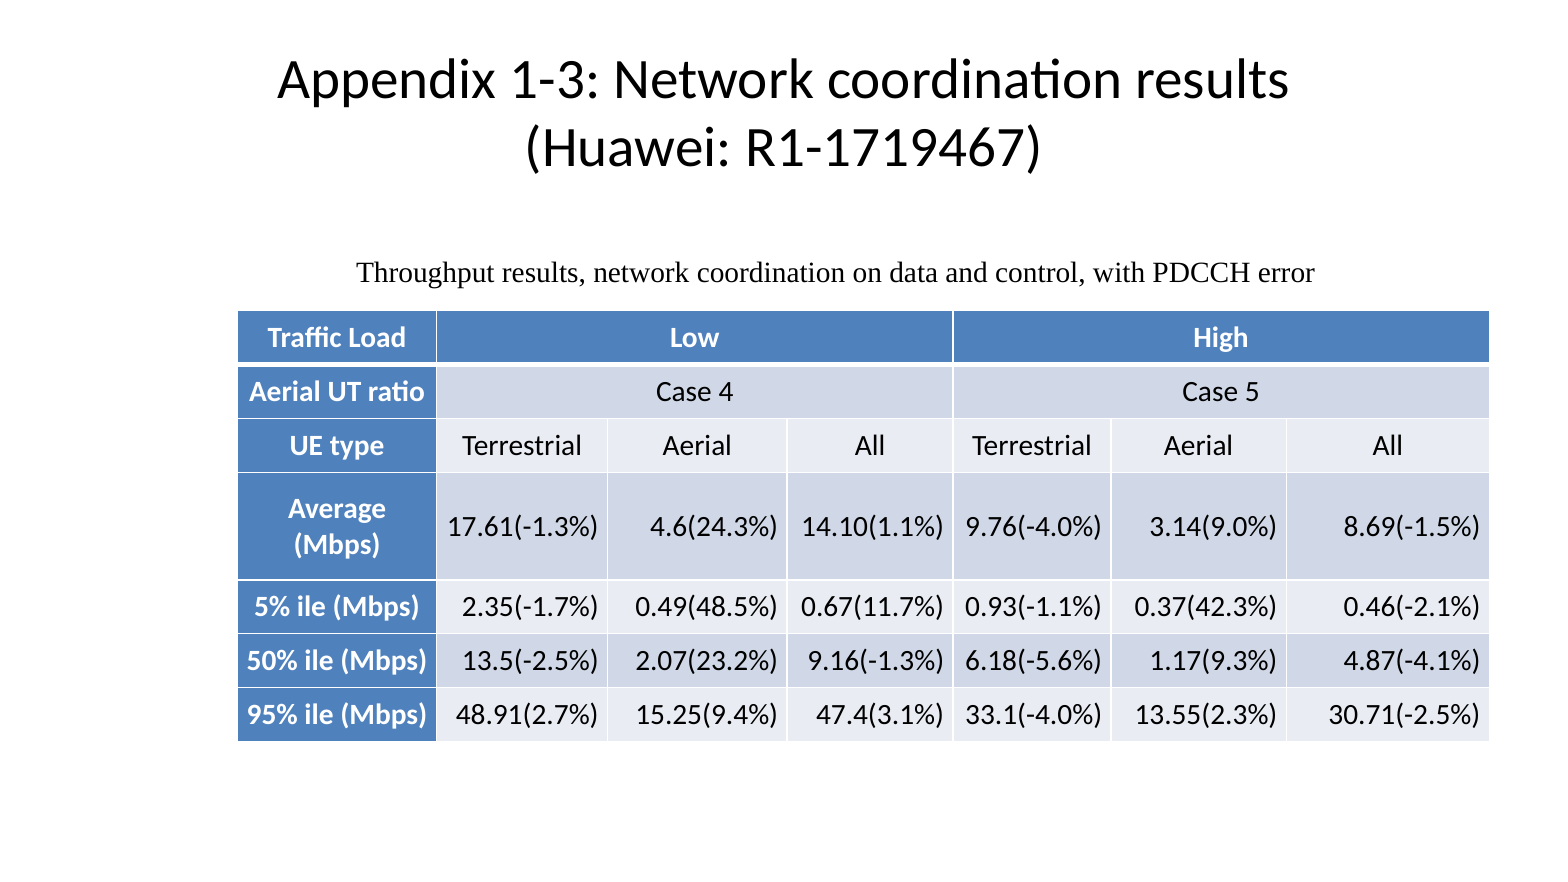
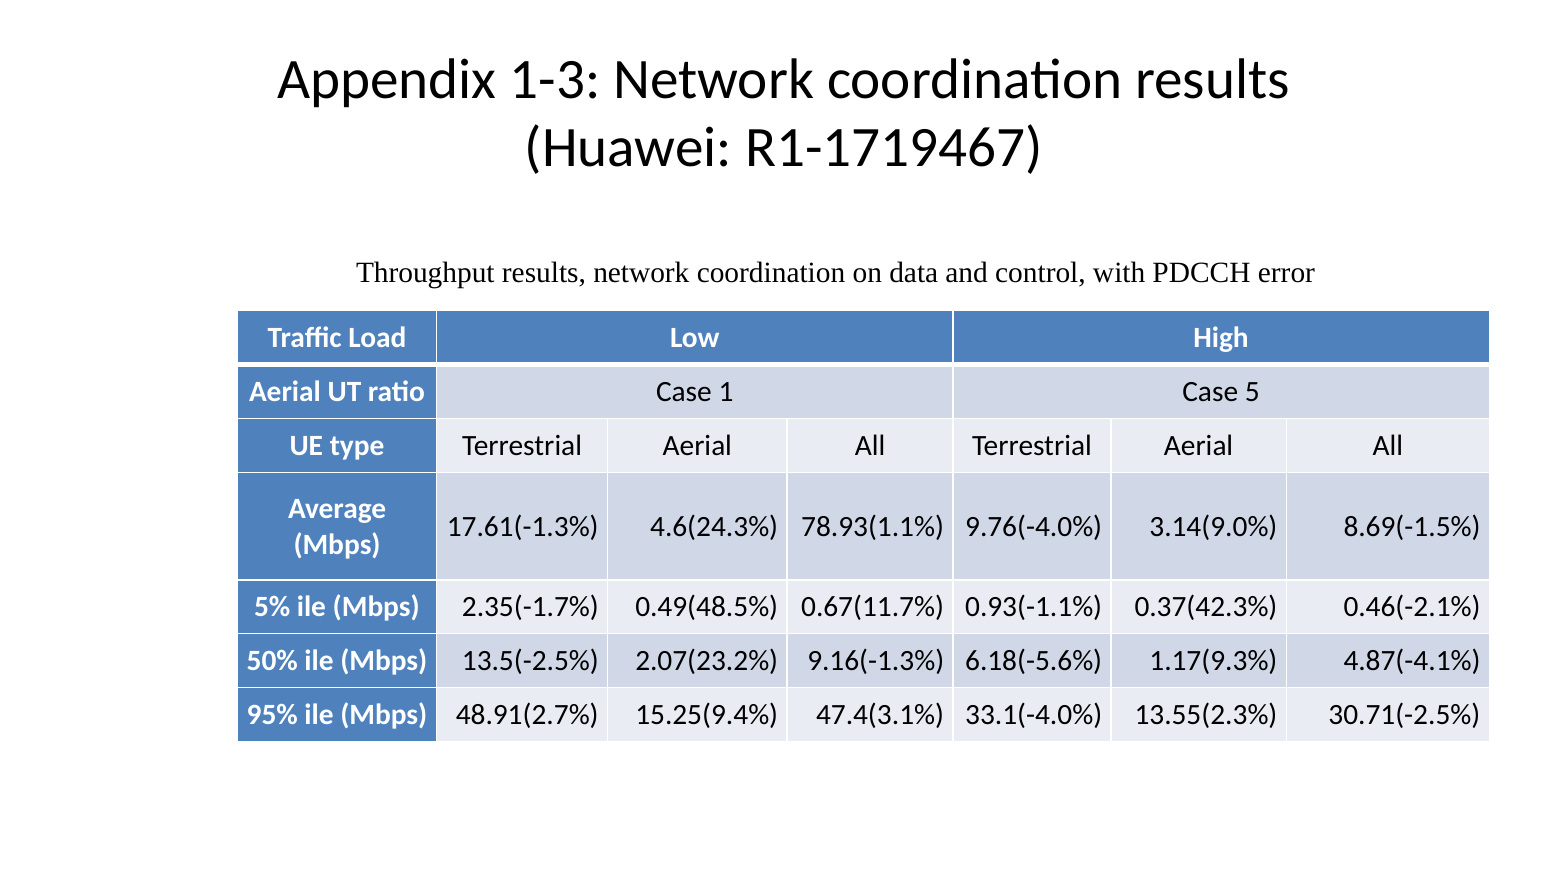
4: 4 -> 1
14.10(1.1%: 14.10(1.1% -> 78.93(1.1%
